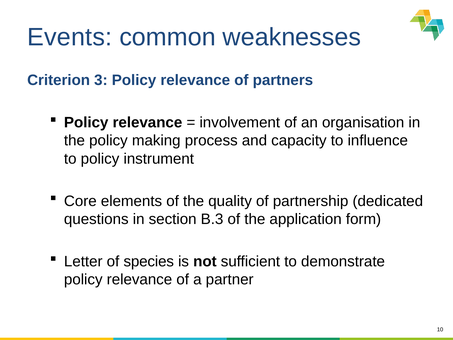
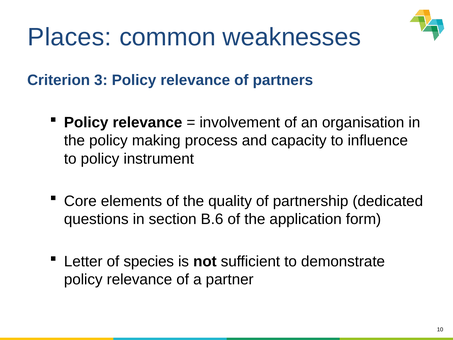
Events: Events -> Places
B.3: B.3 -> B.6
